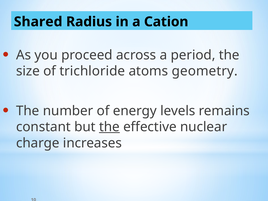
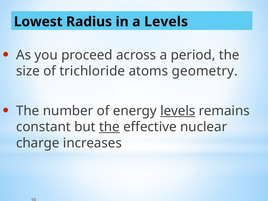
Shared: Shared -> Lowest
a Cation: Cation -> Levels
levels at (178, 111) underline: none -> present
